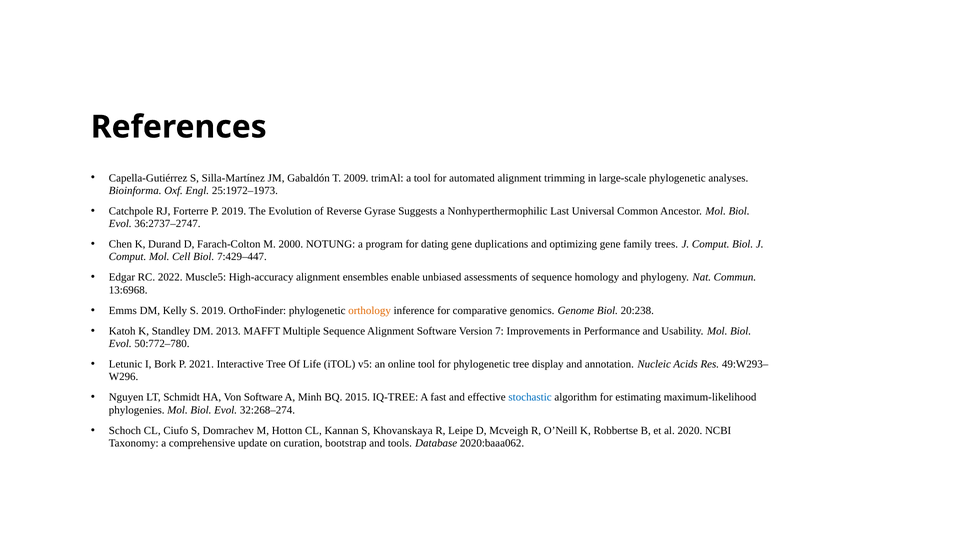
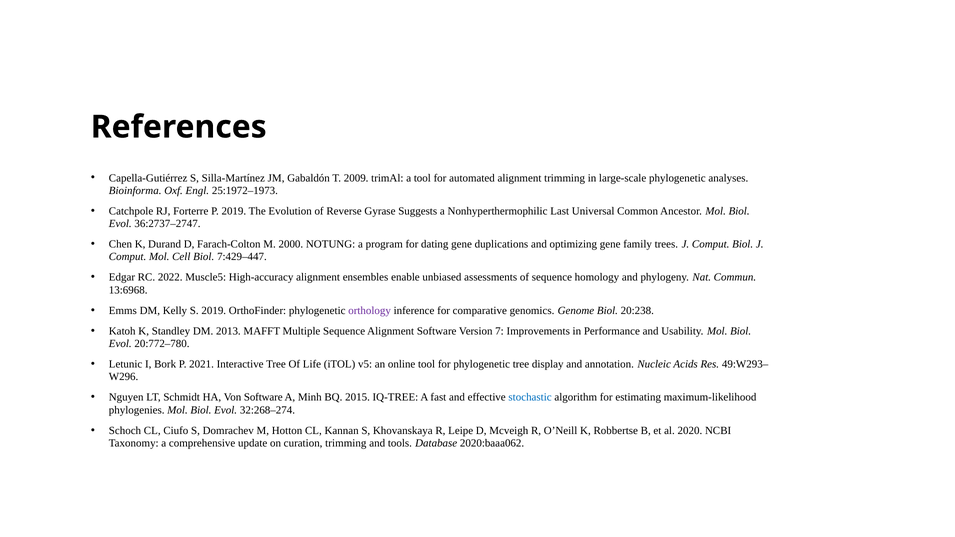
orthology colour: orange -> purple
50:772–780: 50:772–780 -> 20:772–780
curation bootstrap: bootstrap -> trimming
